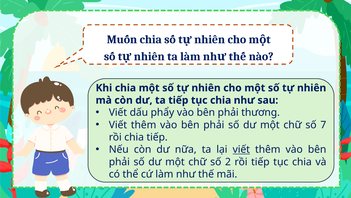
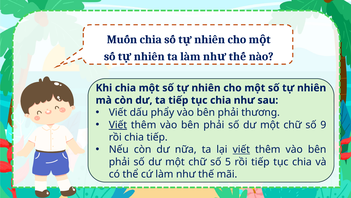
Viết at (118, 125) underline: none -> present
7: 7 -> 9
2: 2 -> 5
